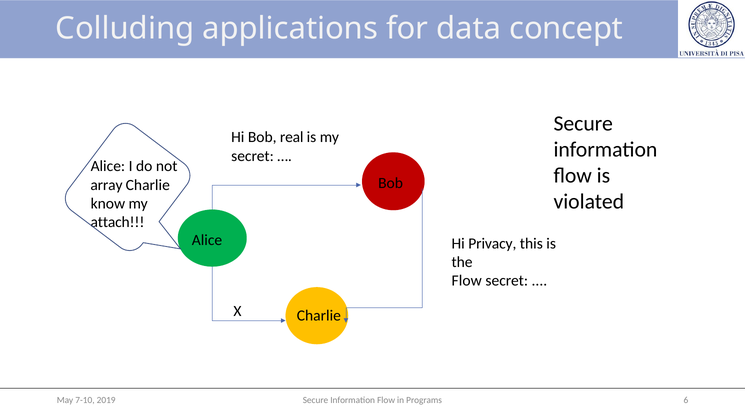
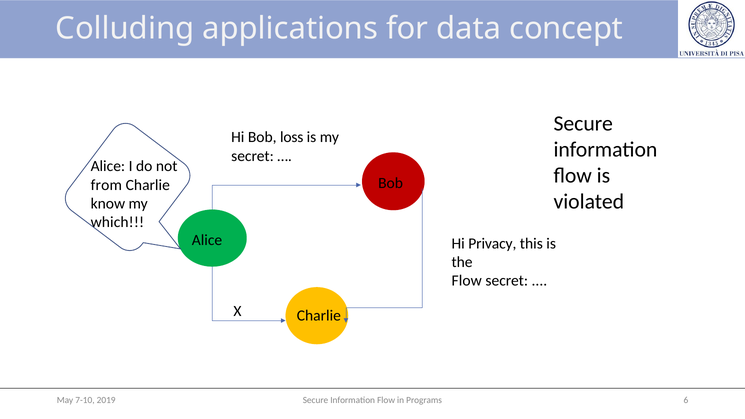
real: real -> loss
array: array -> from
attach: attach -> which
